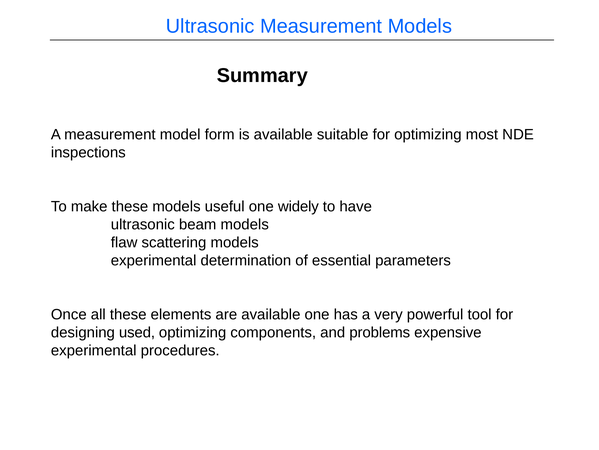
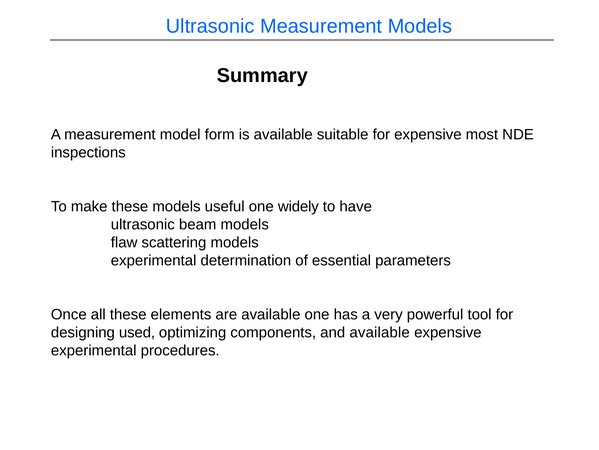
for optimizing: optimizing -> expensive
and problems: problems -> available
